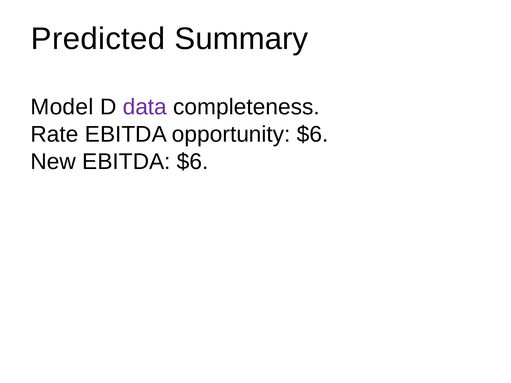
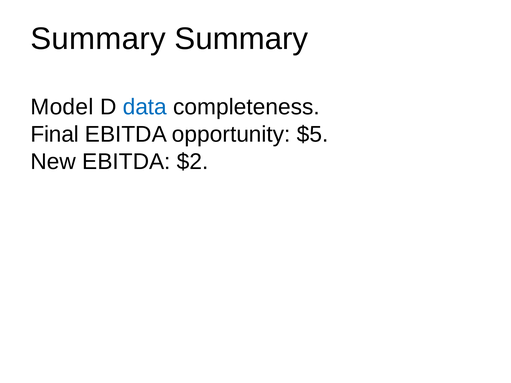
Predicted at (98, 39): Predicted -> Summary
data colour: purple -> blue
Rate: Rate -> Final
opportunity $6: $6 -> $5
EBITDA $6: $6 -> $2
